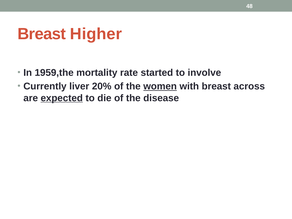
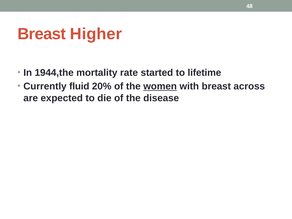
1959,the: 1959,the -> 1944,the
involve: involve -> lifetime
liver: liver -> fluid
expected underline: present -> none
